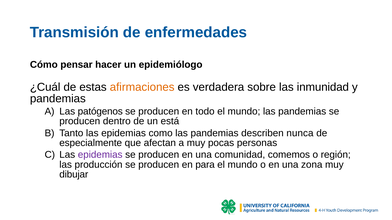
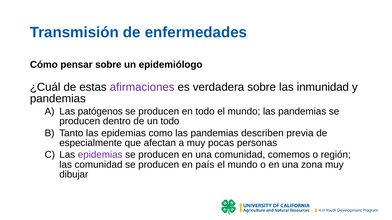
pensar hacer: hacer -> sobre
afirmaciones colour: orange -> purple
un está: está -> todo
nunca: nunca -> previa
las producción: producción -> comunidad
para: para -> país
